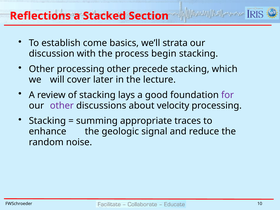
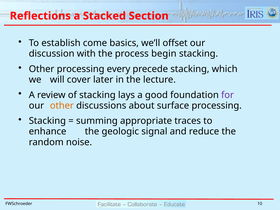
strata: strata -> offset
processing other: other -> every
other at (62, 106) colour: purple -> orange
velocity: velocity -> surface
